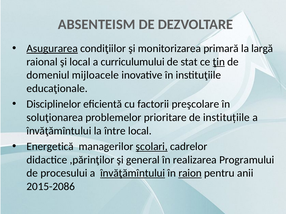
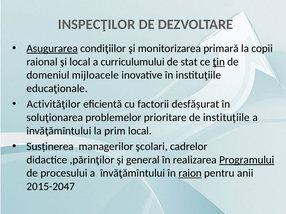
ABSENTEISM: ABSENTEISM -> INSPECŢILOR
largă: largă -> copii
Disciplinelor: Disciplinelor -> Activităţilor
preşcolare: preşcolare -> desfășurat
între: între -> prim
Energetică: Energetică -> Susținerea
şcolari underline: present -> none
Programului underline: none -> present
învăţămîntului at (133, 174) underline: present -> none
2015-2086: 2015-2086 -> 2015-2047
